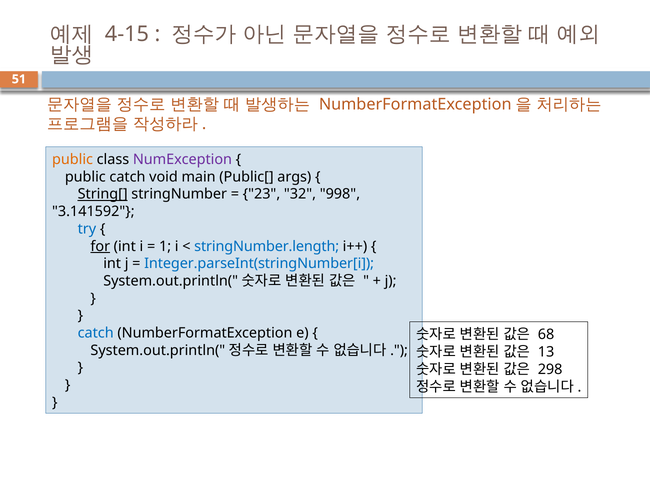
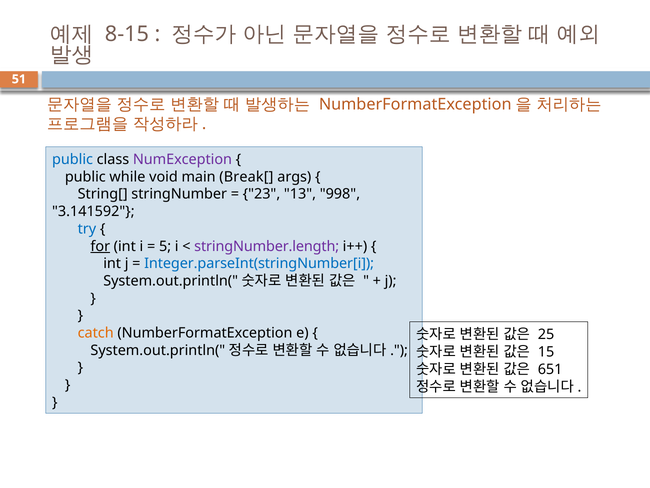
4-15: 4-15 -> 8-15
public at (73, 159) colour: orange -> blue
public catch: catch -> while
Public[: Public[ -> Break[
String[ underline: present -> none
32: 32 -> 13
1: 1 -> 5
stringNumber.length colour: blue -> purple
catch at (96, 333) colour: blue -> orange
68: 68 -> 25
13: 13 -> 15
298: 298 -> 651
